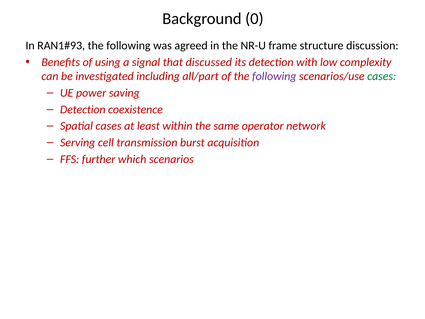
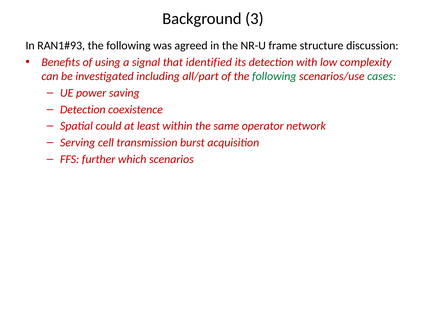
0: 0 -> 3
discussed: discussed -> identified
following at (274, 76) colour: purple -> green
Spatial cases: cases -> could
